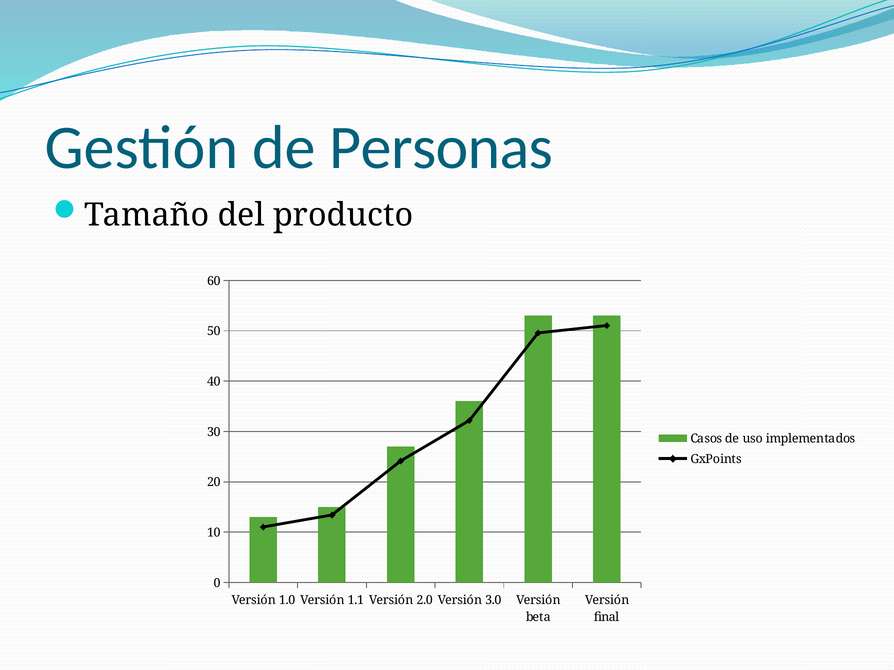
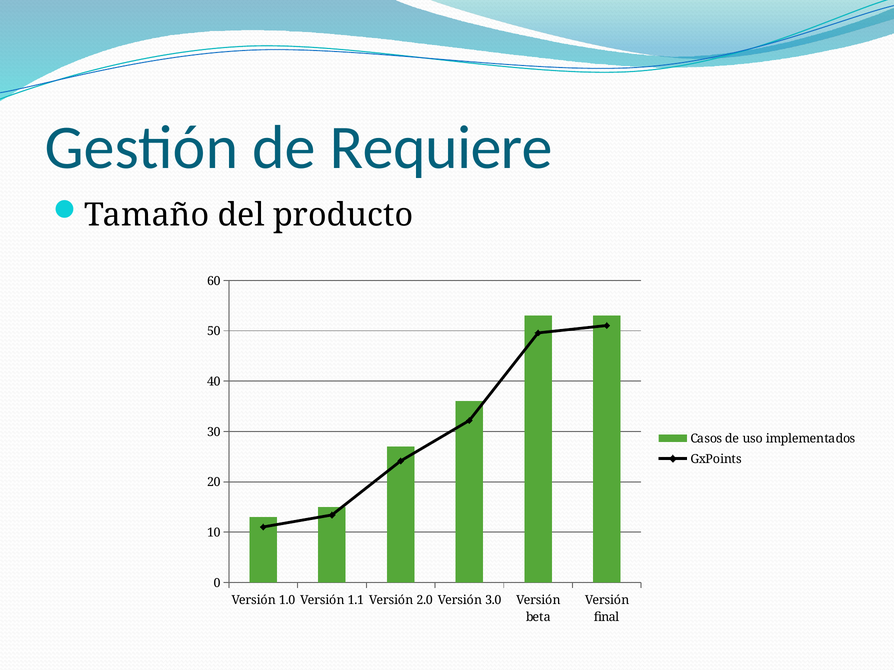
Personas: Personas -> Requiere
